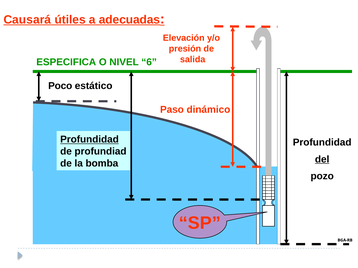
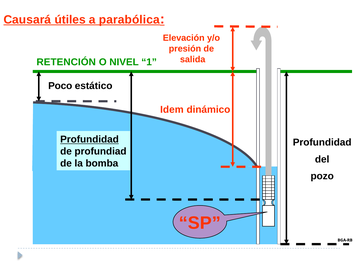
adecuadas: adecuadas -> parabólica
ESPECIFICA: ESPECIFICA -> RETENCIÓN
6: 6 -> 1
Paso: Paso -> Idem
del underline: present -> none
